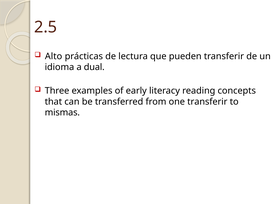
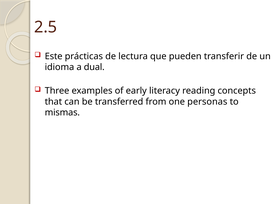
Alto: Alto -> Este
one transferir: transferir -> personas
